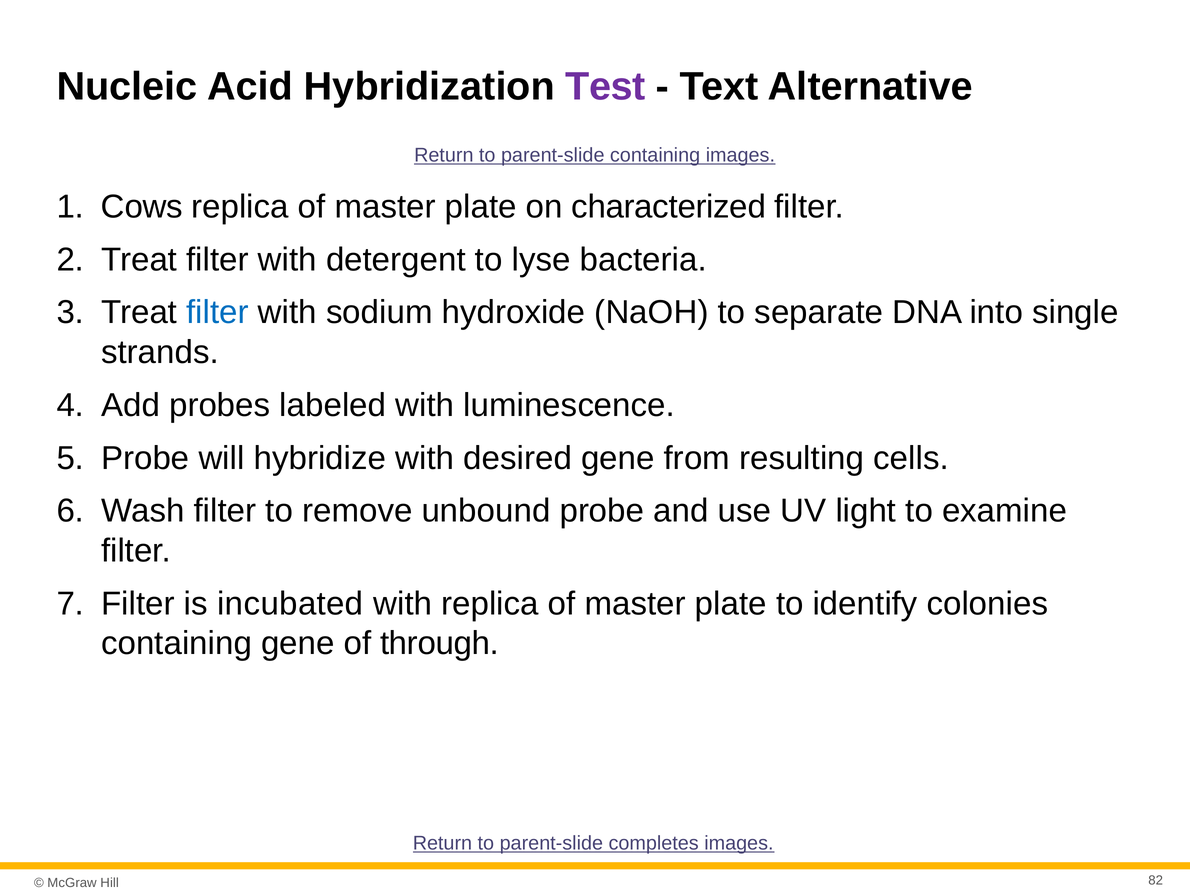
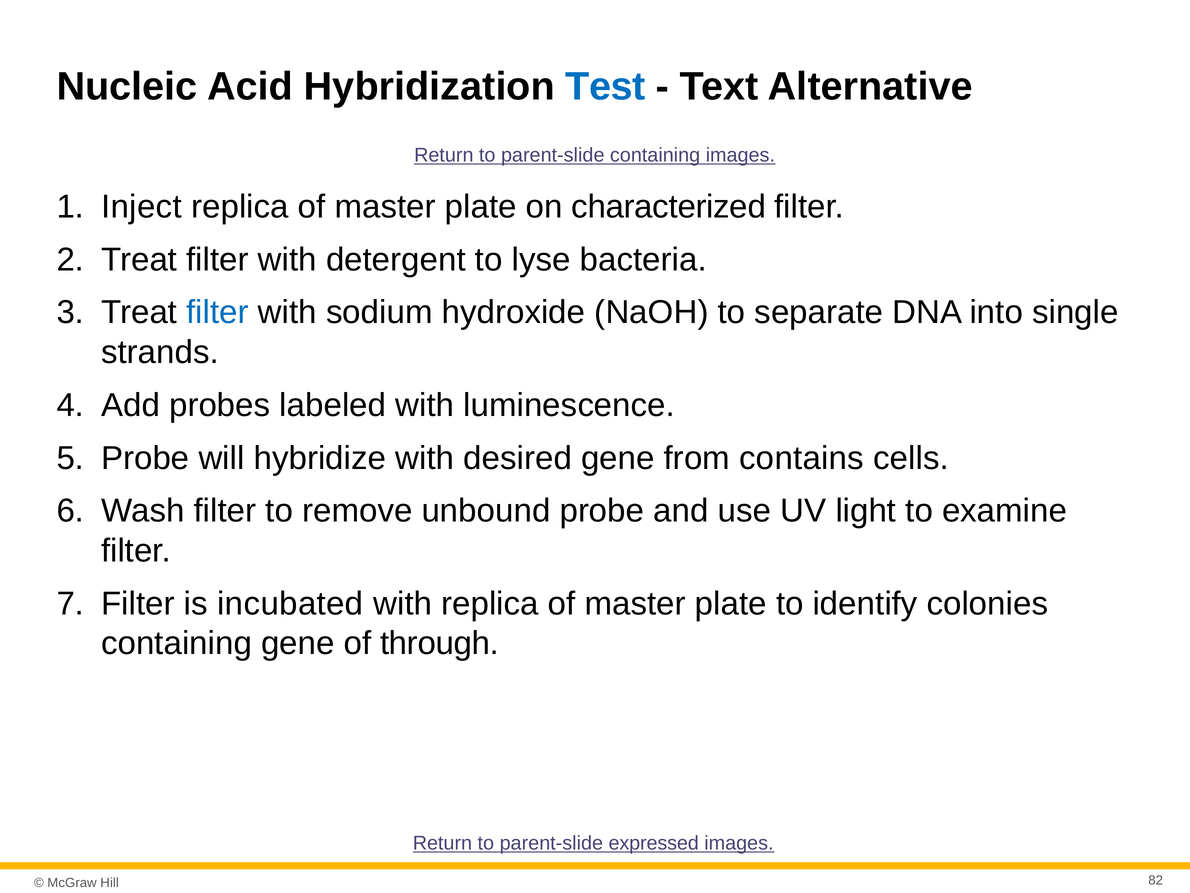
Test colour: purple -> blue
Cows: Cows -> Inject
resulting: resulting -> contains
completes: completes -> expressed
